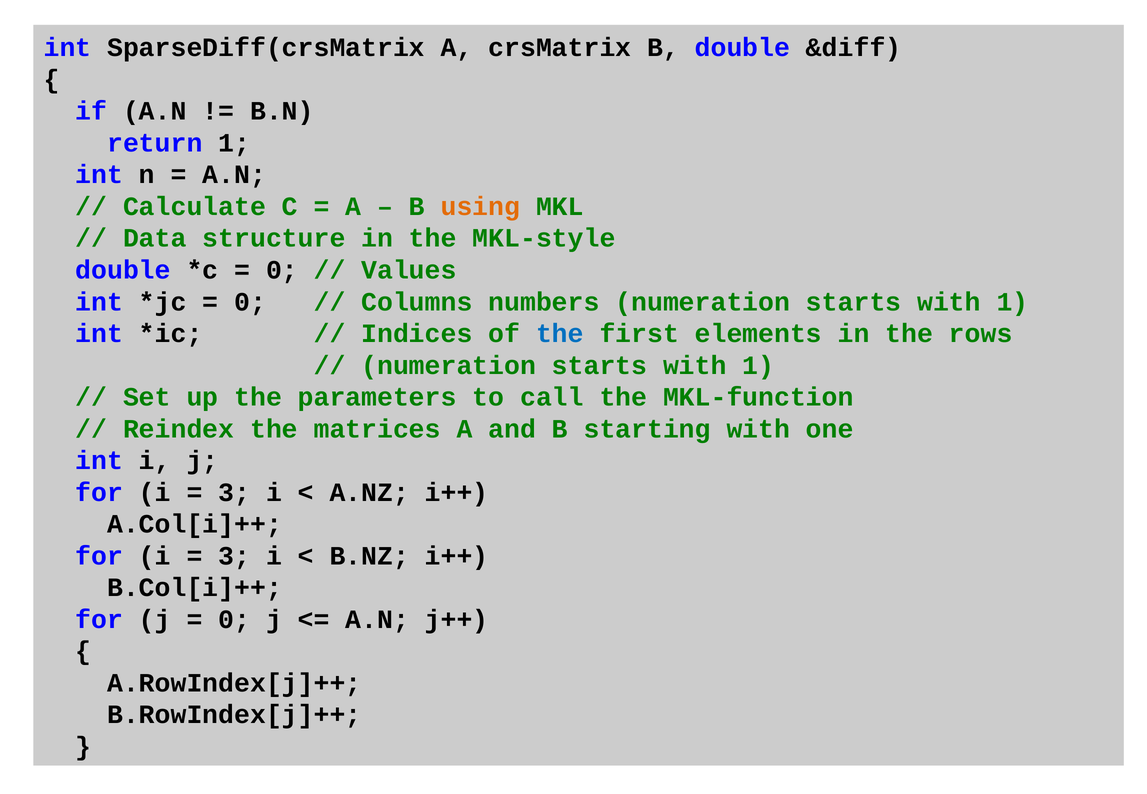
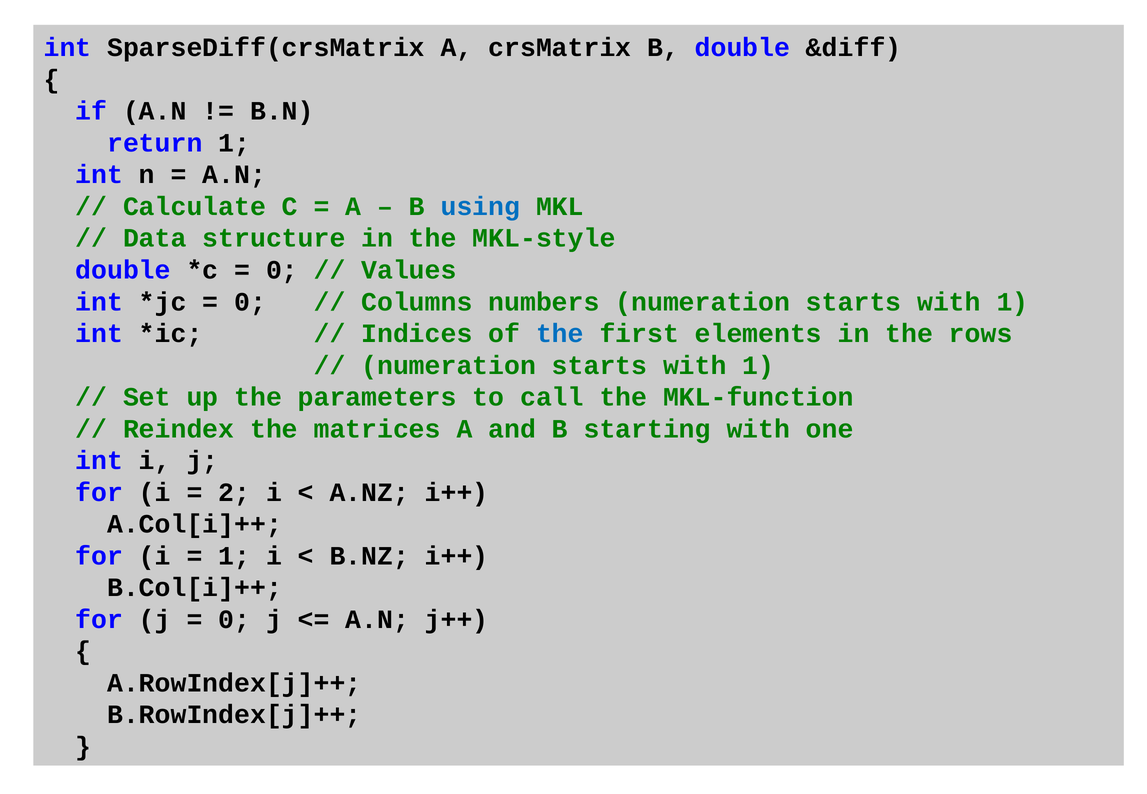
using colour: orange -> blue
3 at (234, 492): 3 -> 2
3 at (234, 556): 3 -> 1
